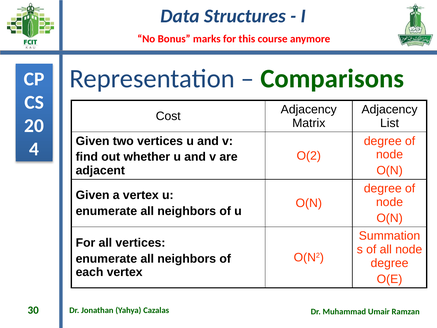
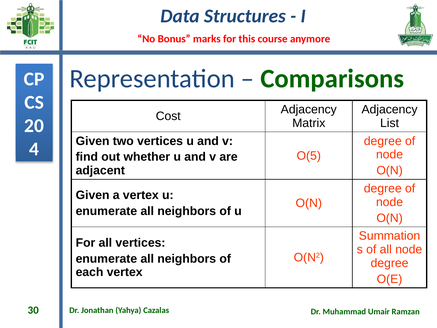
O(2: O(2 -> O(5
